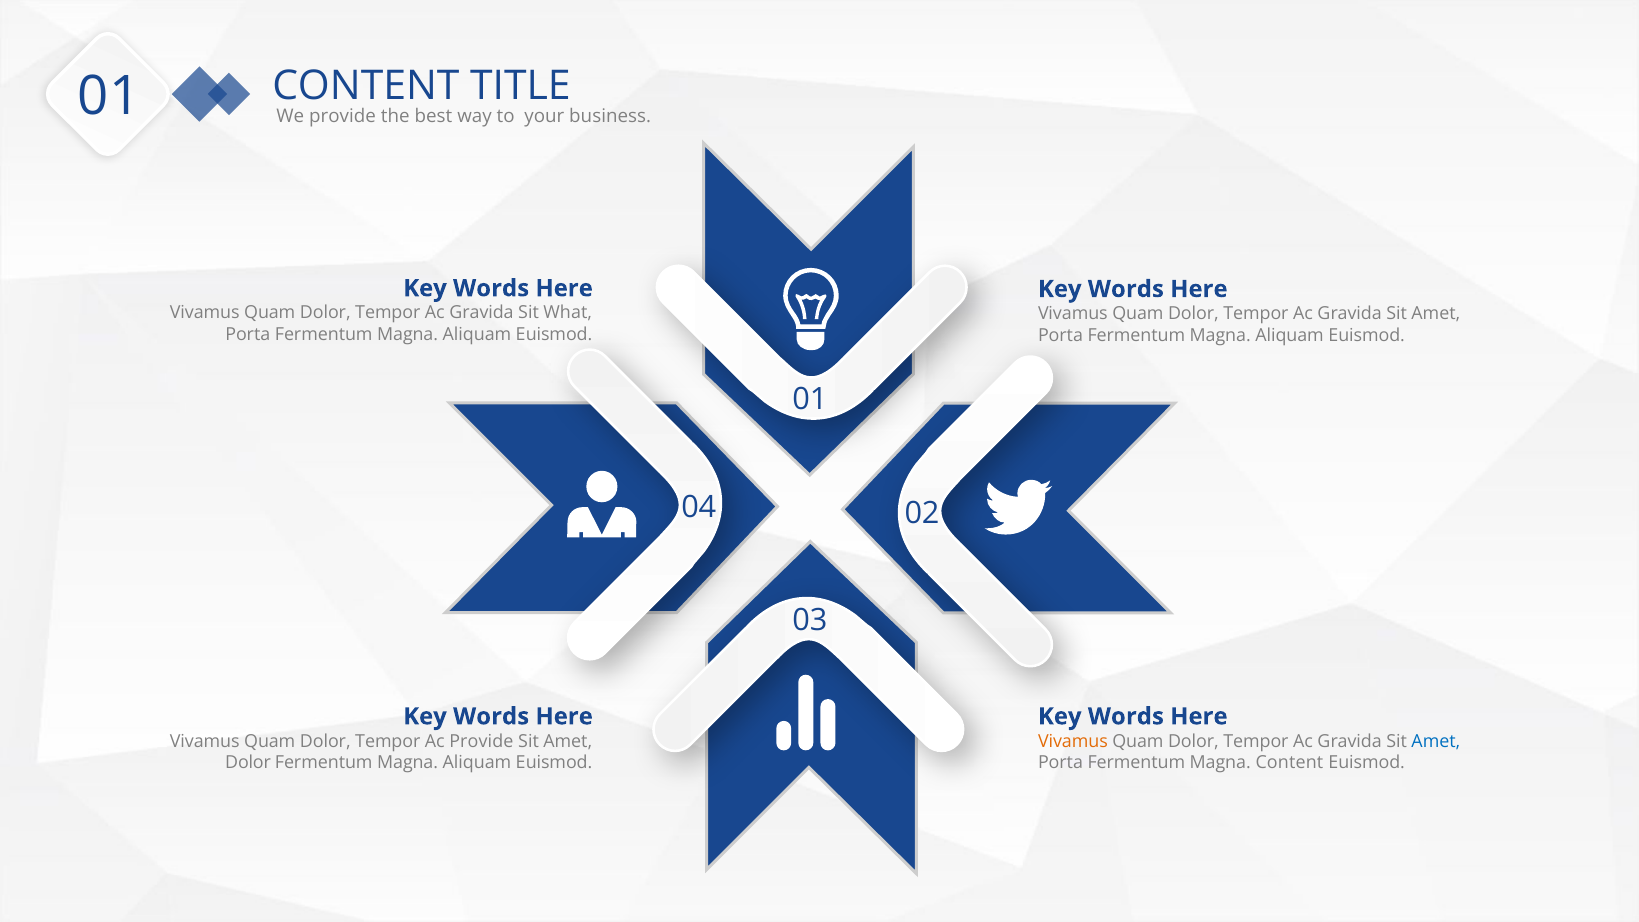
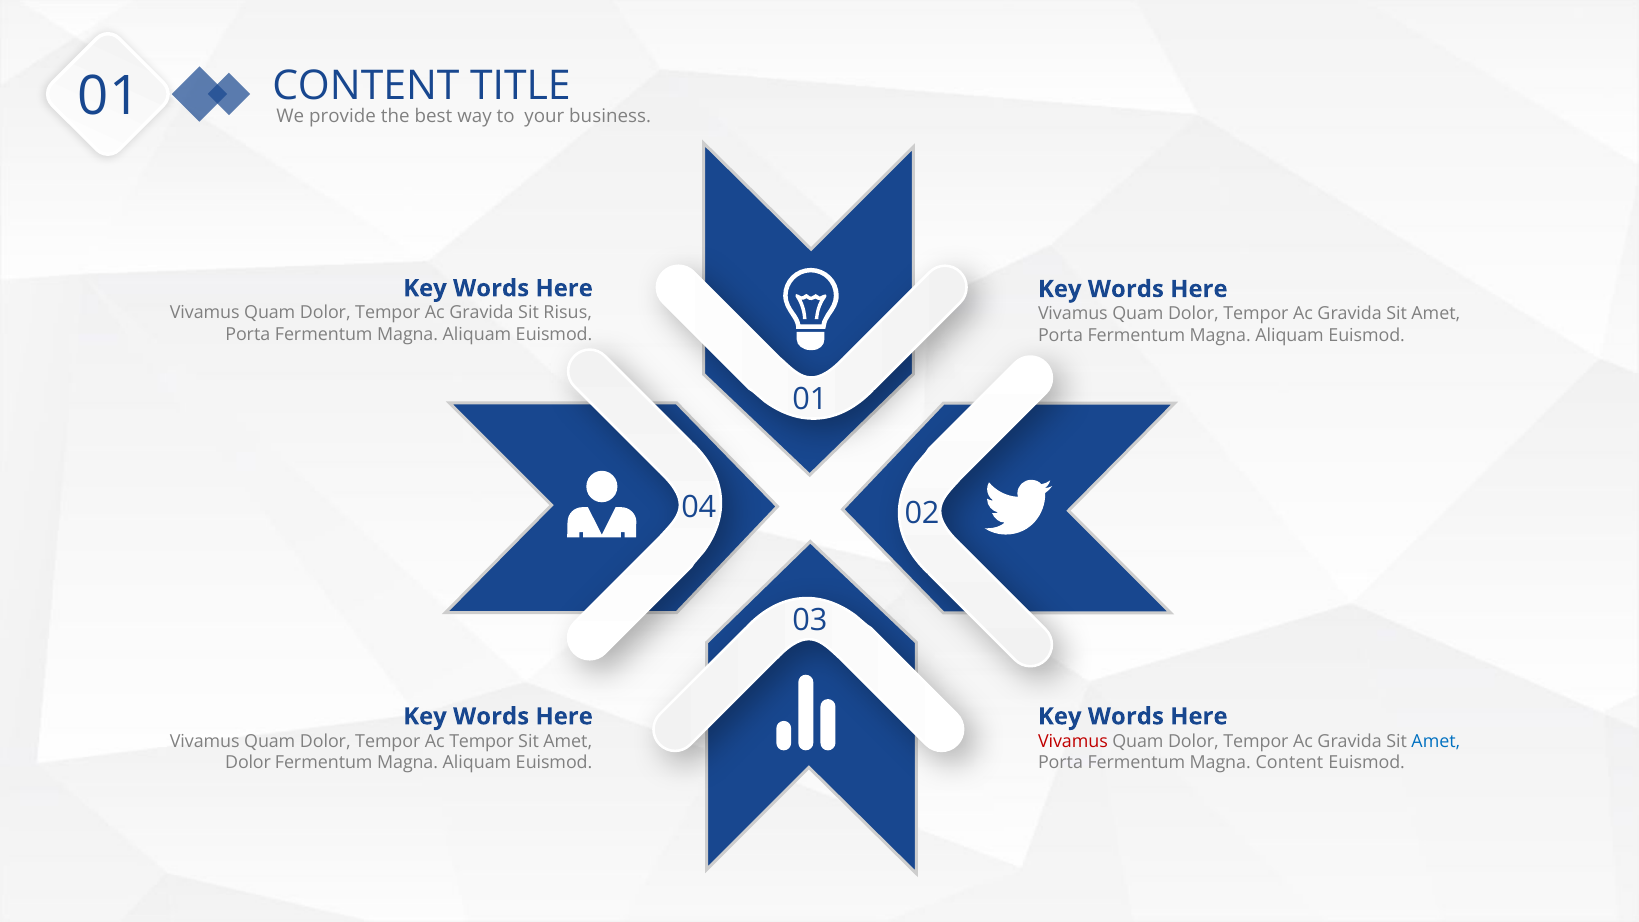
What: What -> Risus
Ac Provide: Provide -> Tempor
Vivamus at (1073, 741) colour: orange -> red
